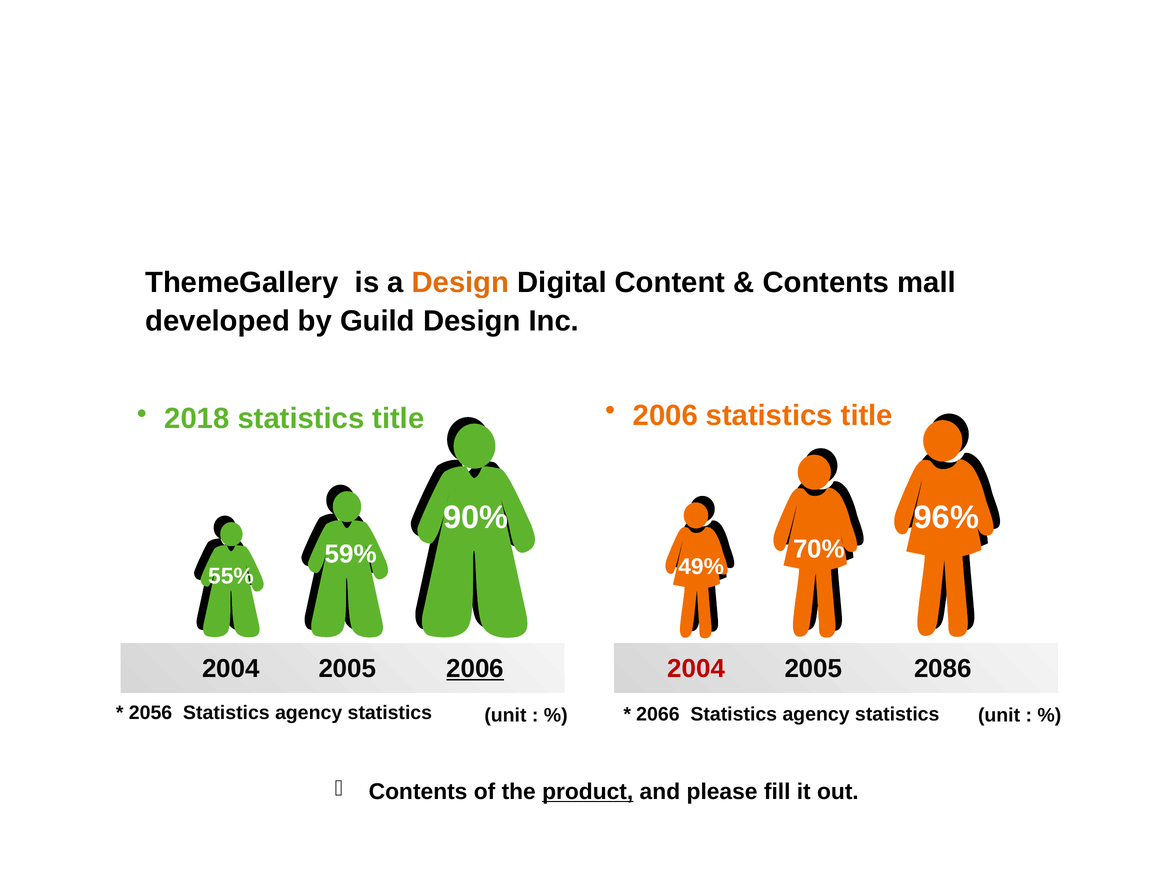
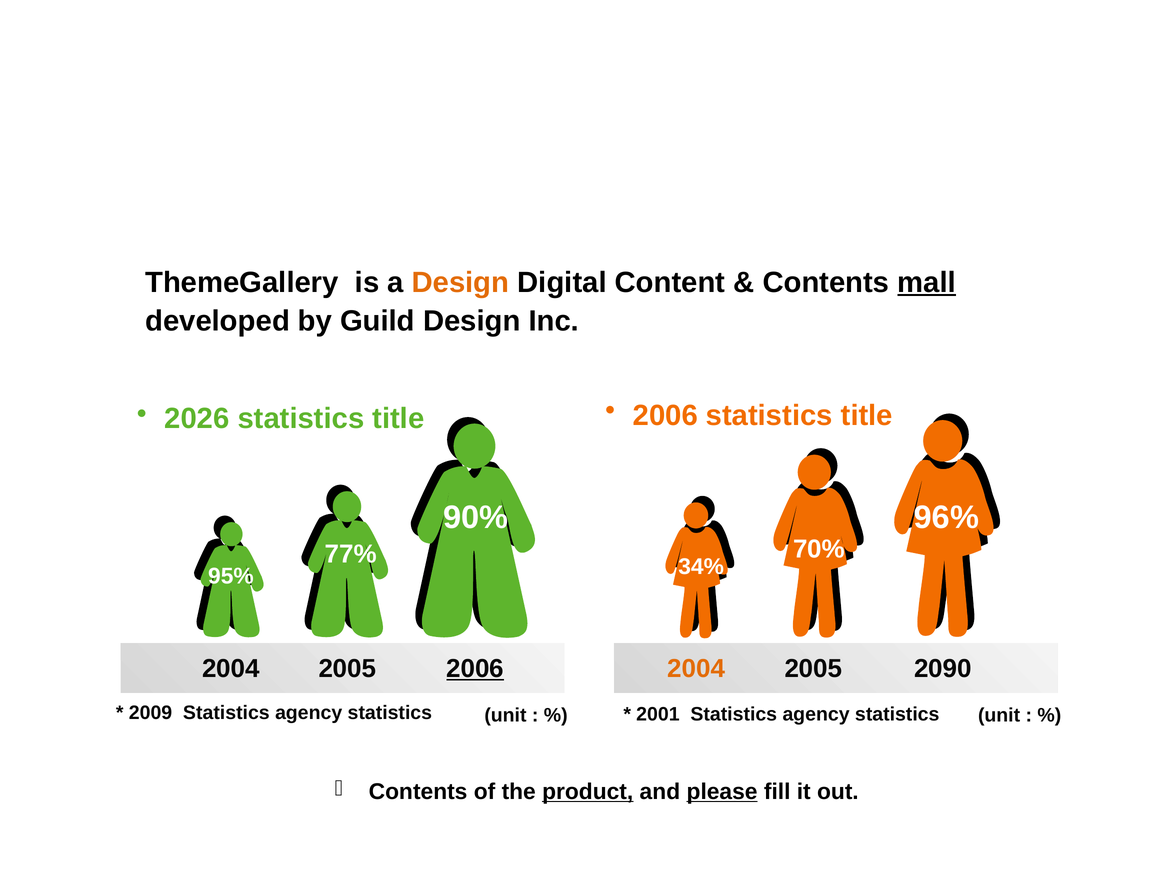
mall underline: none -> present
2018: 2018 -> 2026
59%: 59% -> 77%
49%: 49% -> 34%
55%: 55% -> 95%
2004 at (696, 669) colour: red -> orange
2086: 2086 -> 2090
2056: 2056 -> 2009
2066: 2066 -> 2001
please underline: none -> present
